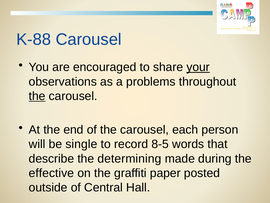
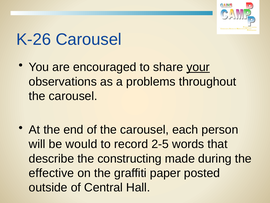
K-88: K-88 -> K-26
the at (37, 96) underline: present -> none
single: single -> would
8-5: 8-5 -> 2-5
determining: determining -> constructing
